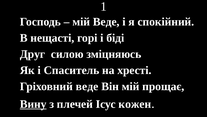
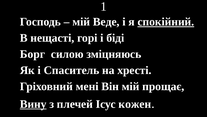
спокійний underline: none -> present
Друг: Друг -> Борг
Гріховний веде: веде -> мені
